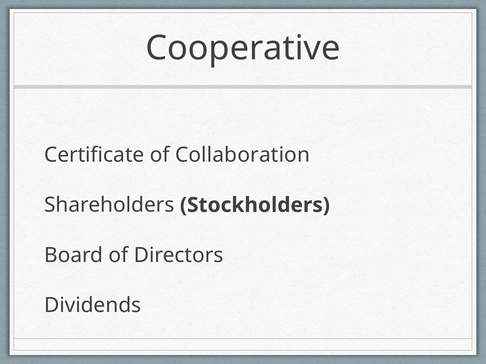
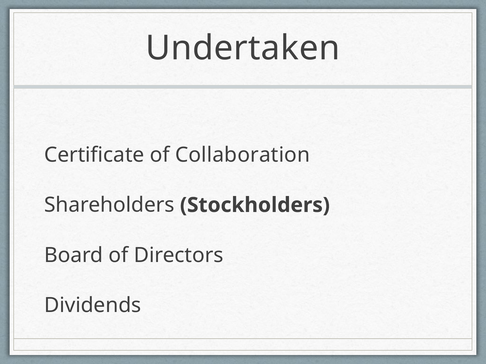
Cooperative: Cooperative -> Undertaken
